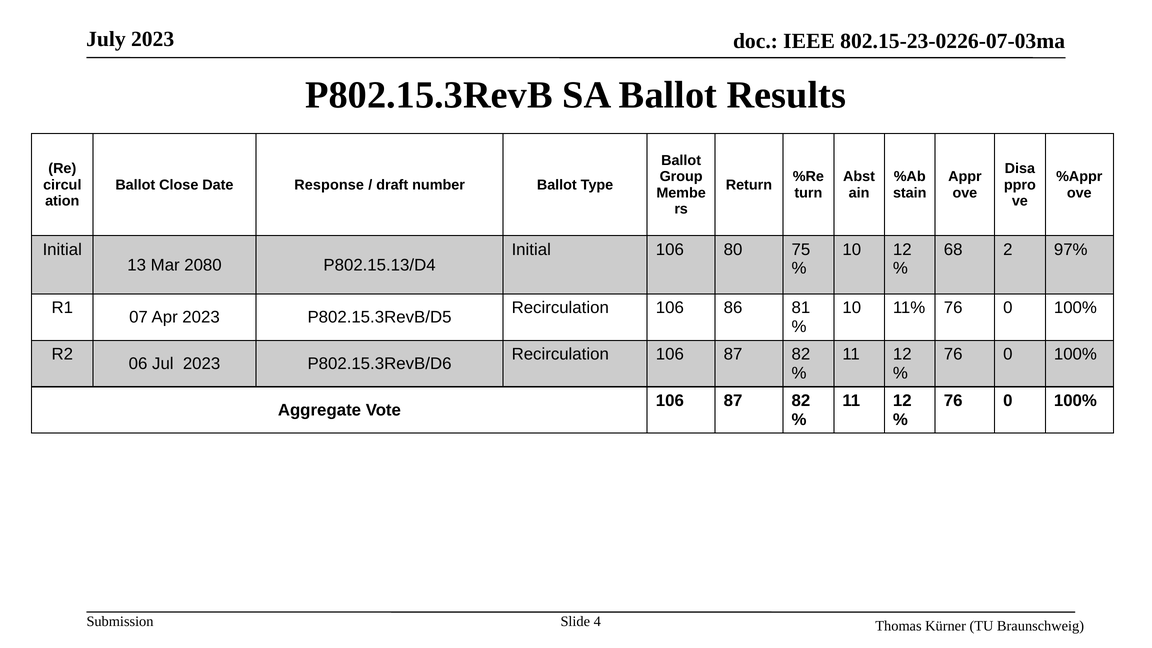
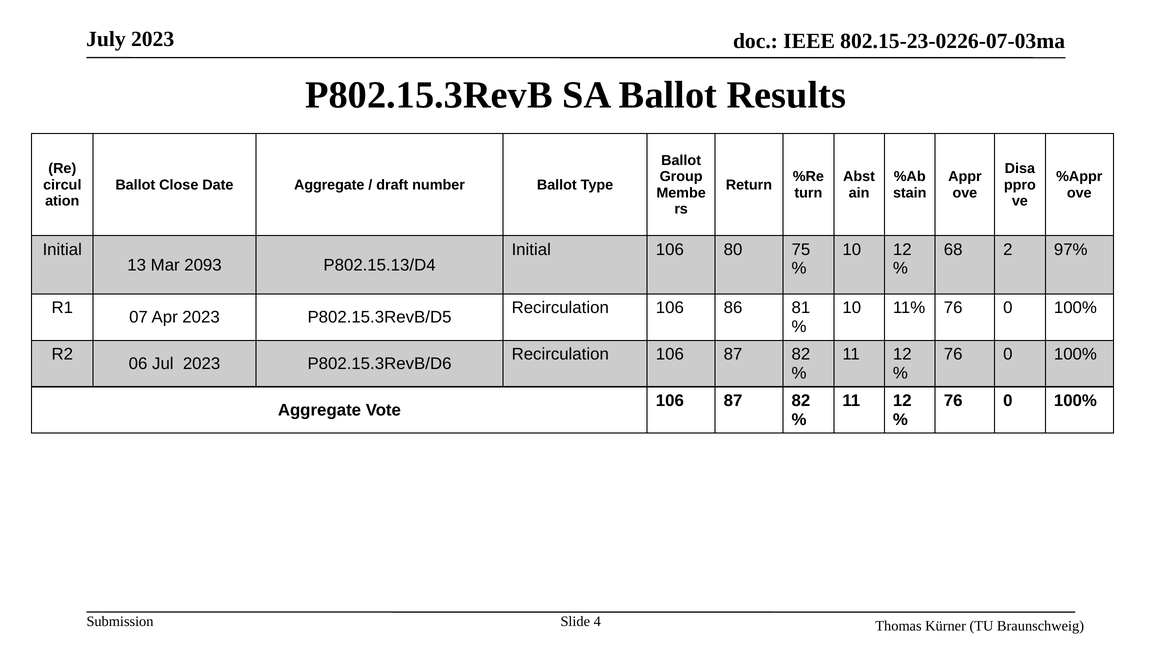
Date Response: Response -> Aggregate
2080: 2080 -> 2093
